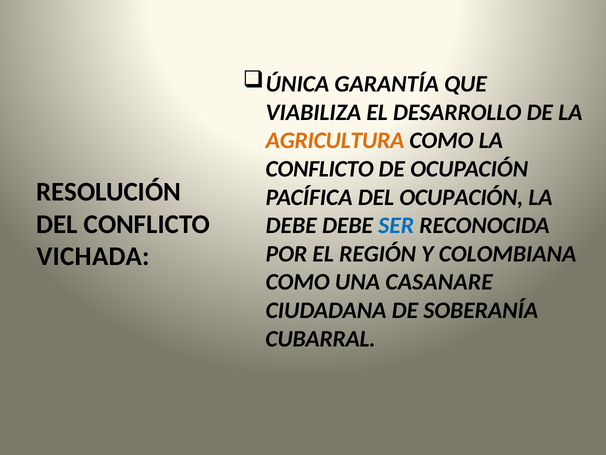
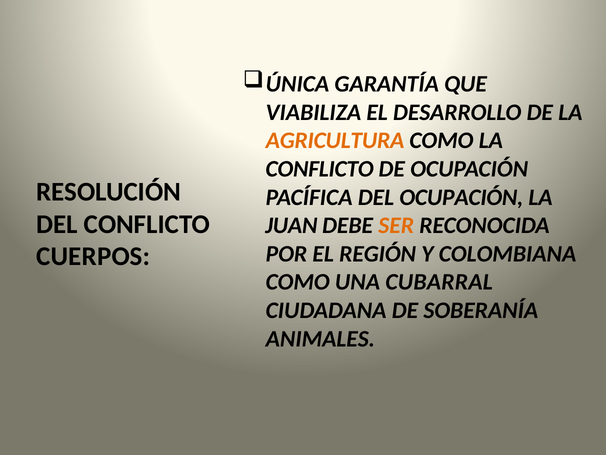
DEBE at (291, 225): DEBE -> JUAN
SER colour: blue -> orange
VICHADA: VICHADA -> CUERPOS
CASANARE: CASANARE -> CUBARRAL
CUBARRAL: CUBARRAL -> ANIMALES
